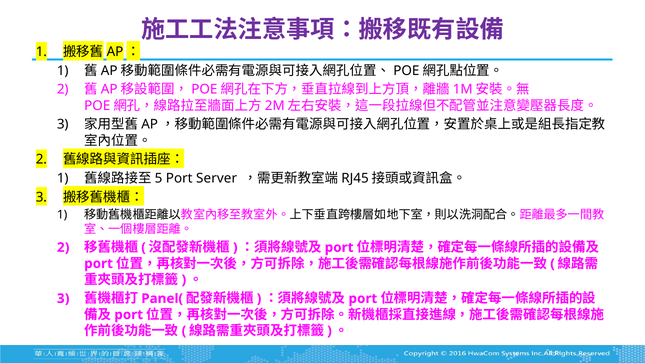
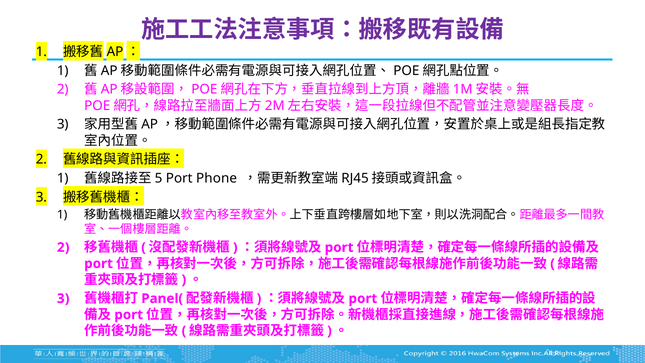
Server: Server -> Phone
